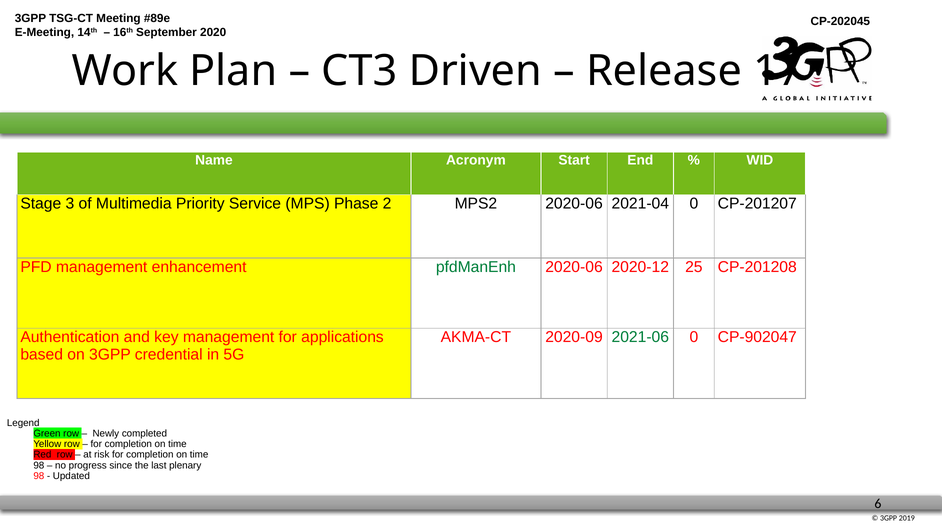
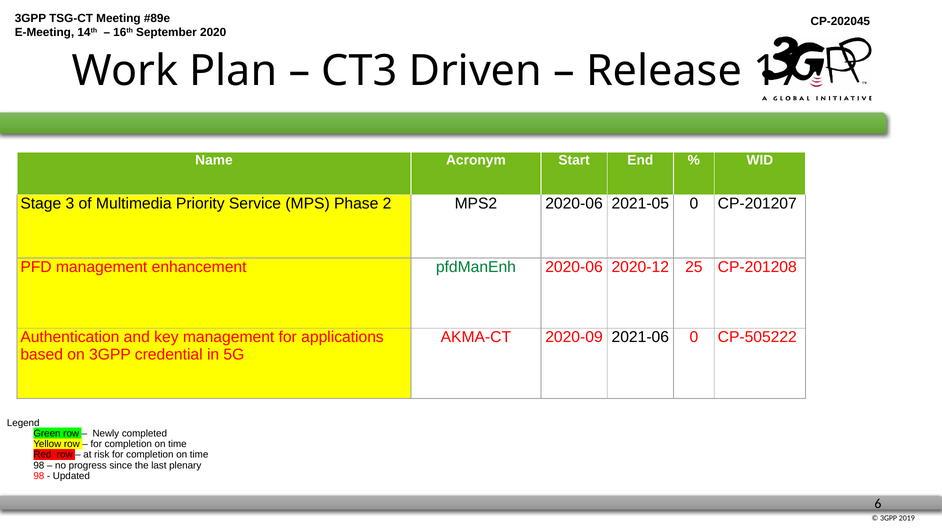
2021-04: 2021-04 -> 2021-05
2021-06 colour: green -> black
CP-902047: CP-902047 -> CP-505222
